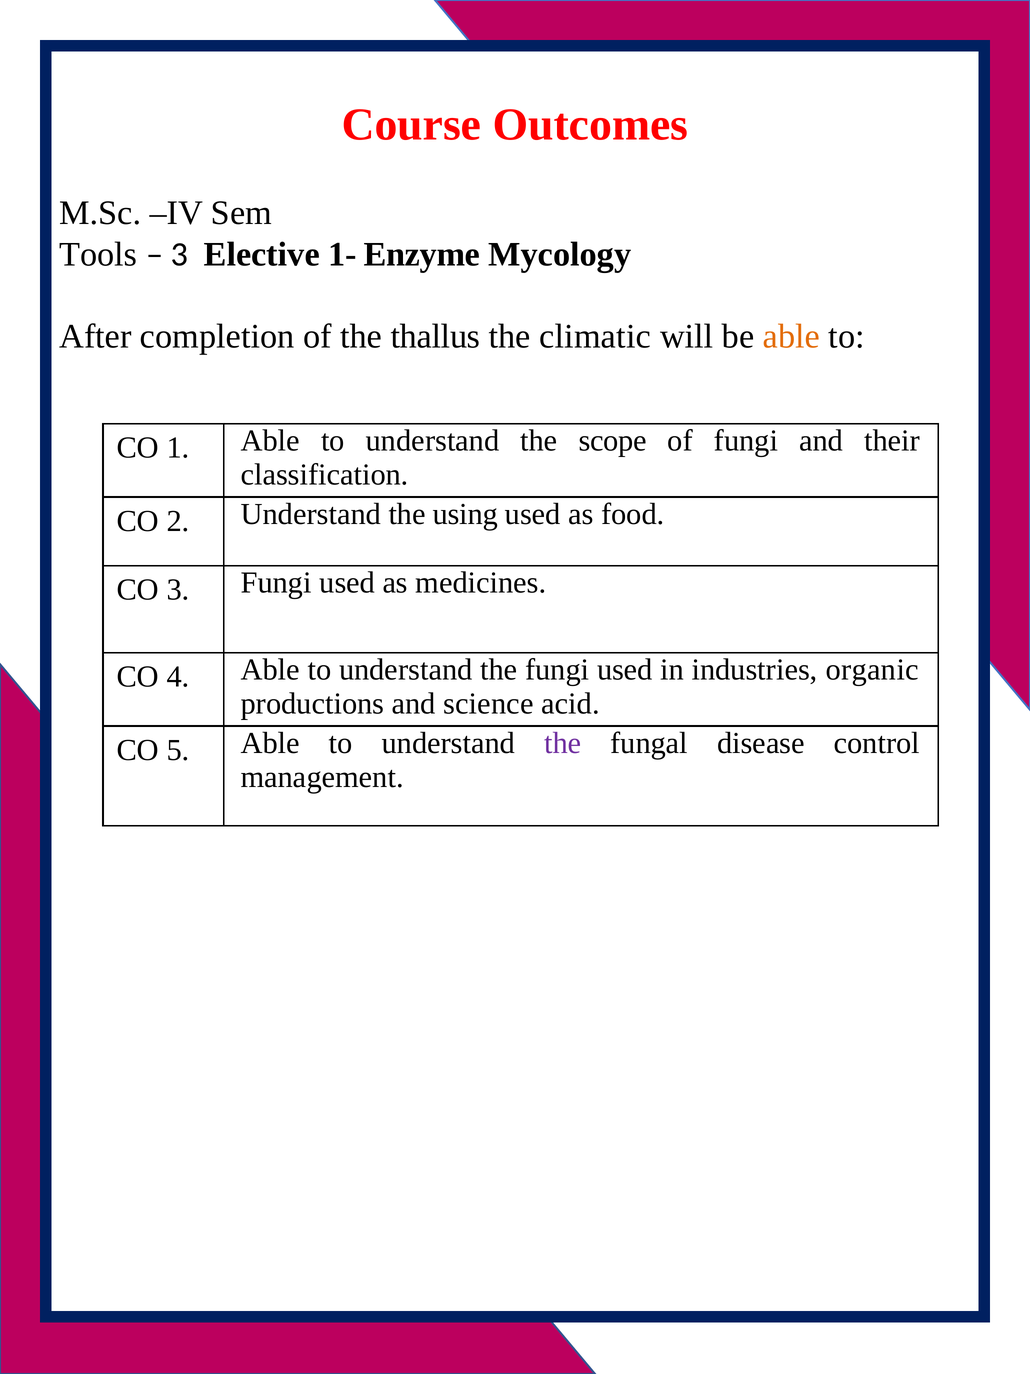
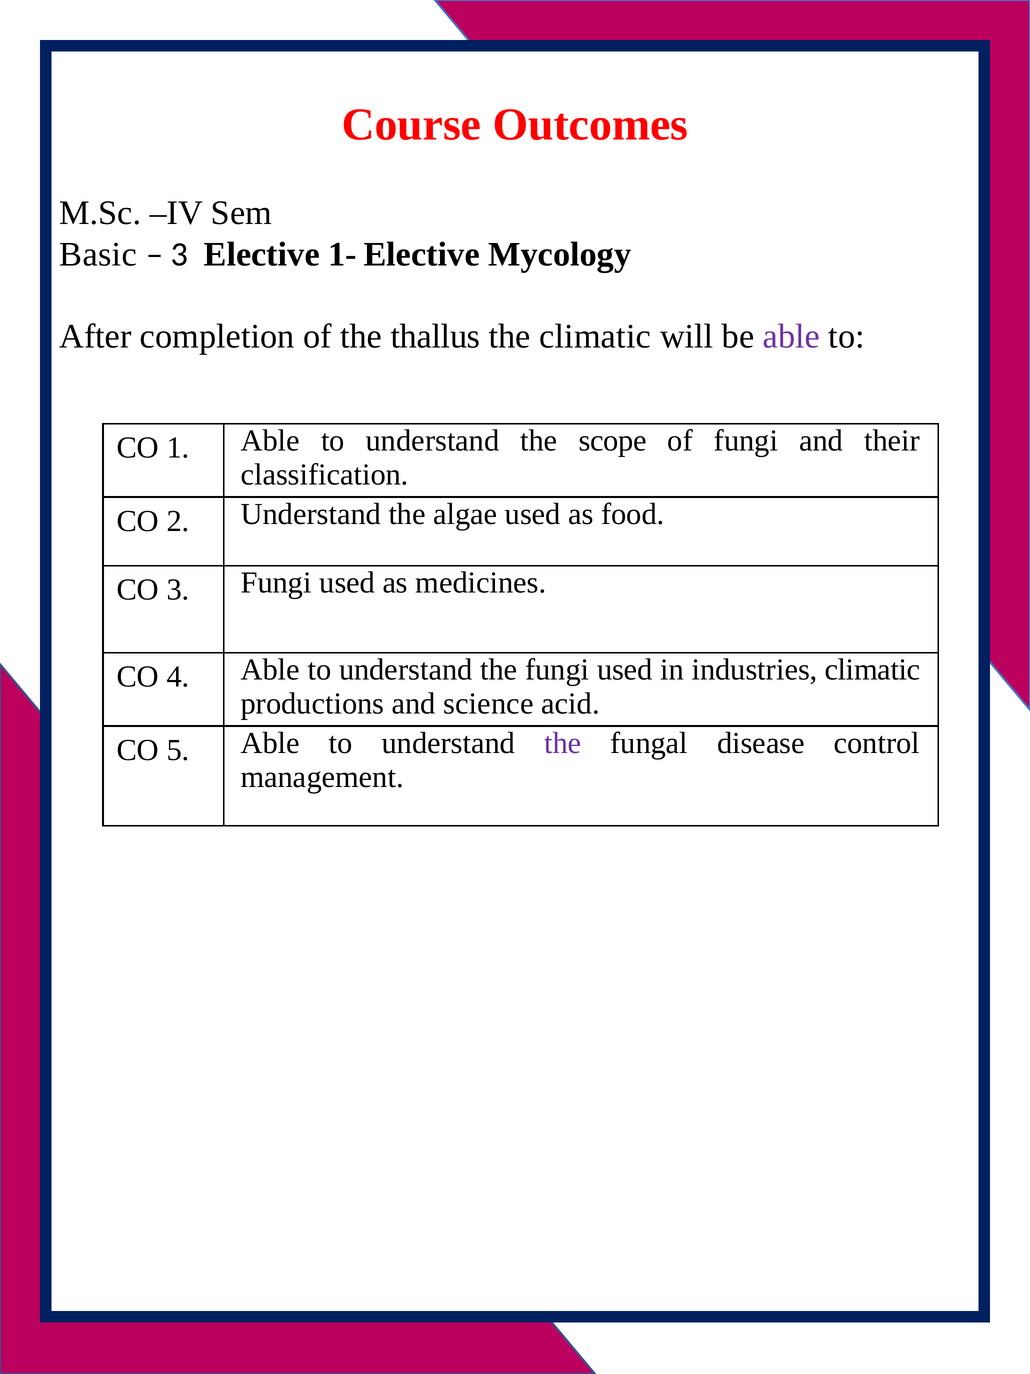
Tools: Tools -> Basic
1- Enzyme: Enzyme -> Elective
able at (791, 336) colour: orange -> purple
using: using -> algae
industries organic: organic -> climatic
